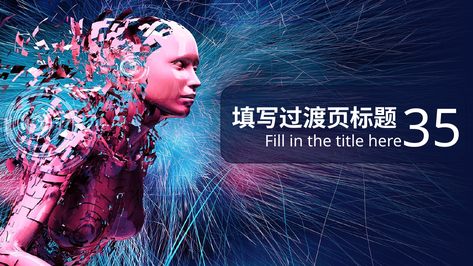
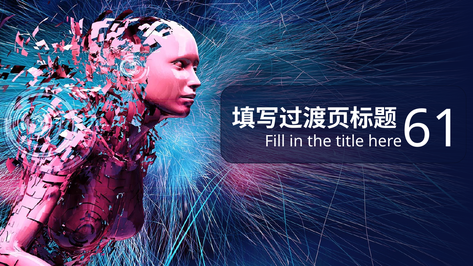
35: 35 -> 61
